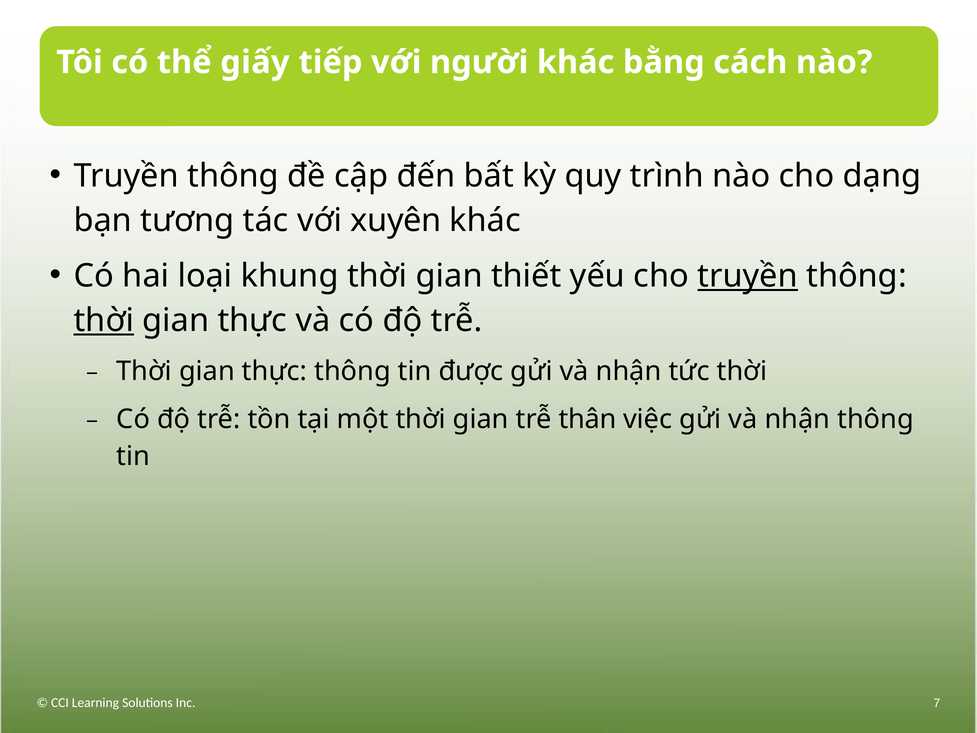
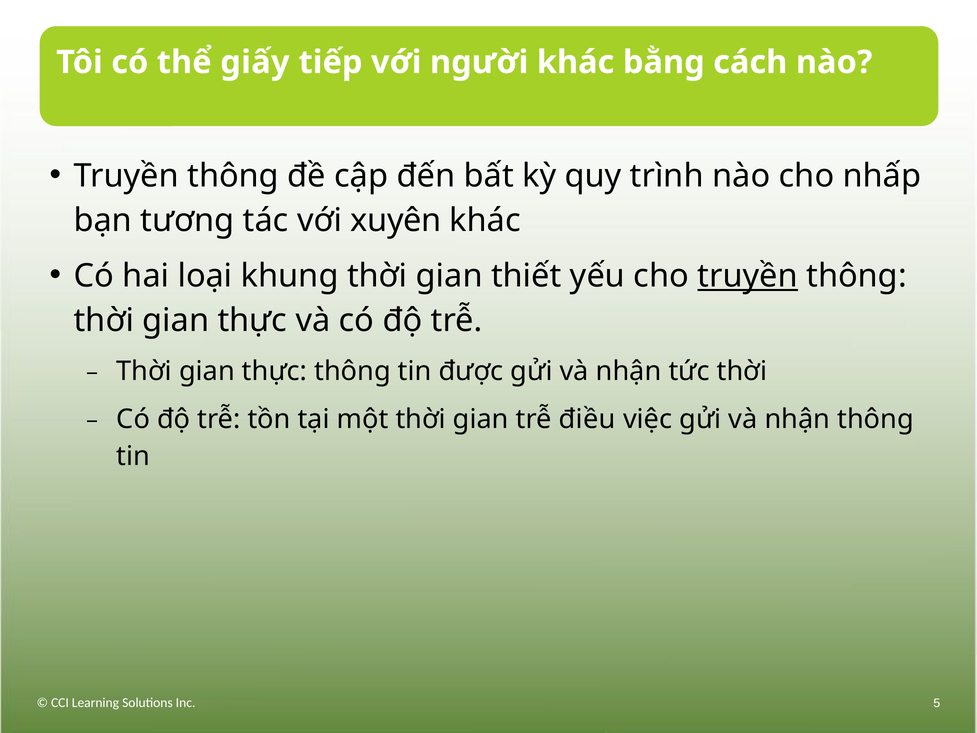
dạng: dạng -> nhấp
thời at (104, 320) underline: present -> none
thân: thân -> điều
7: 7 -> 5
